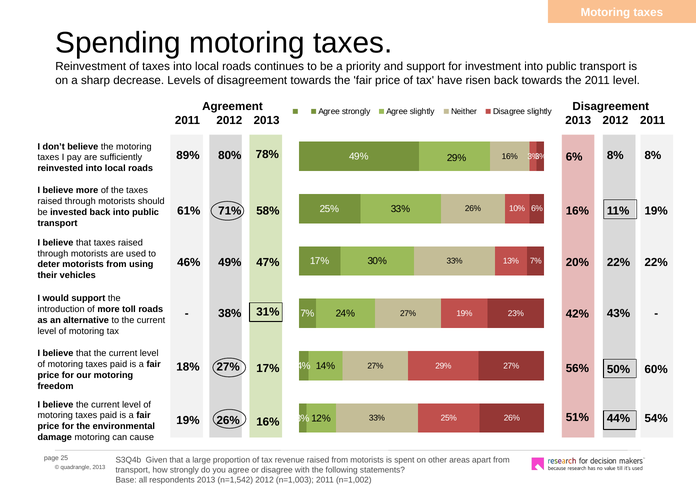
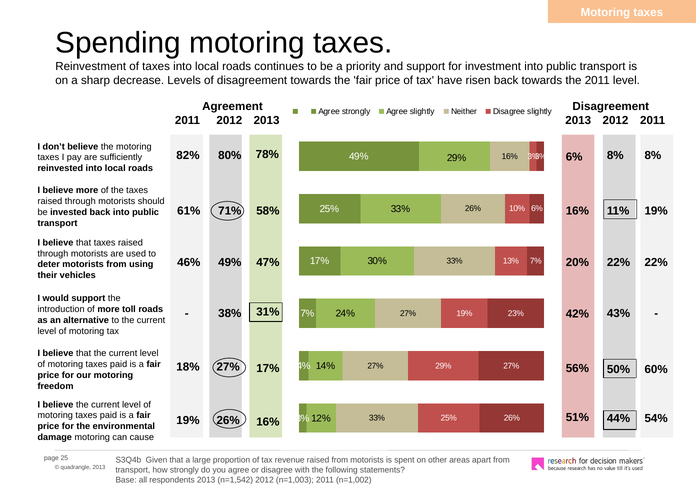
89%: 89% -> 82%
